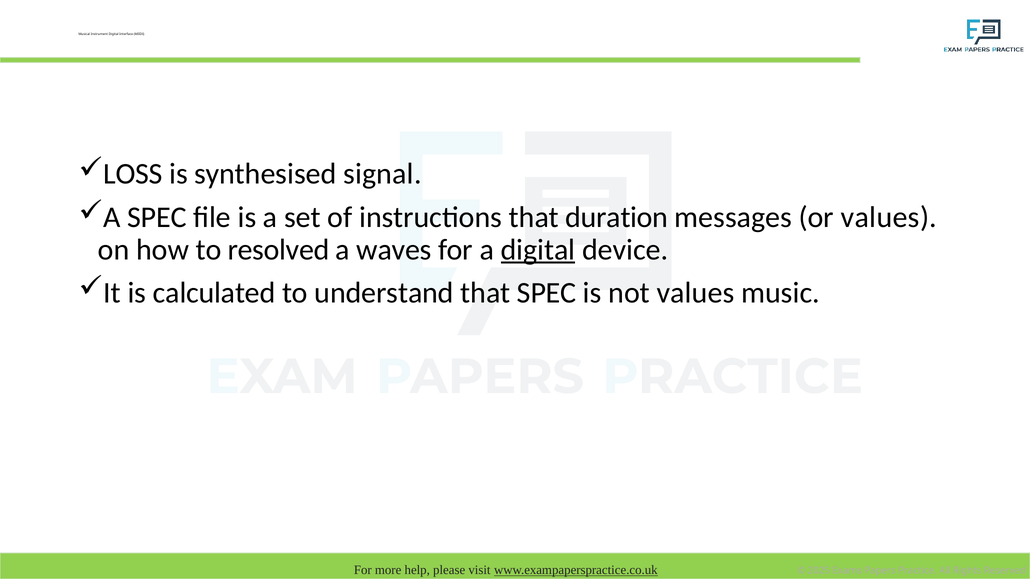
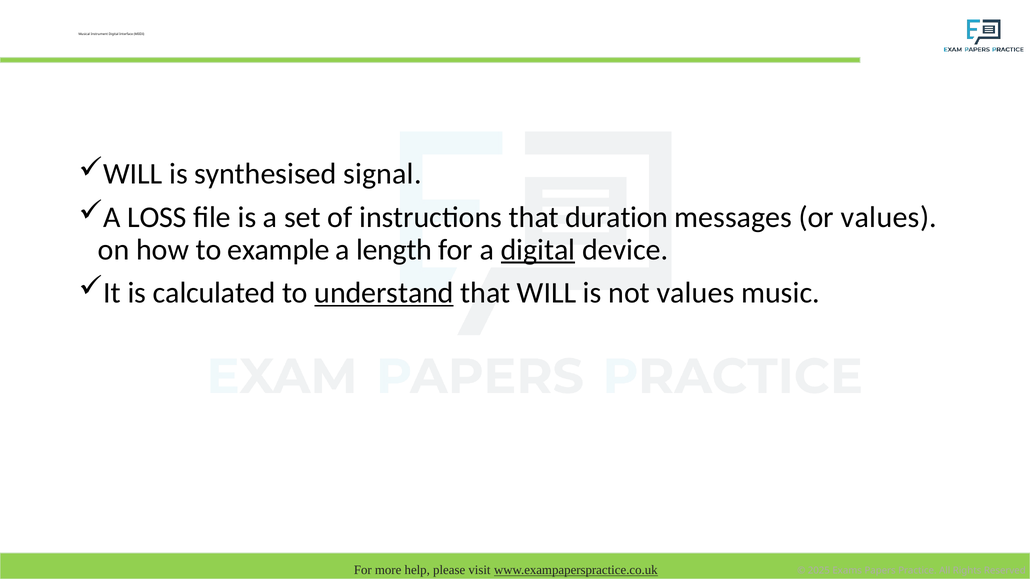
LOSS at (133, 174): LOSS -> WILL
A SPEC: SPEC -> LOSS
resolved: resolved -> example
waves: waves -> length
understand underline: none -> present
that SPEC: SPEC -> WILL
